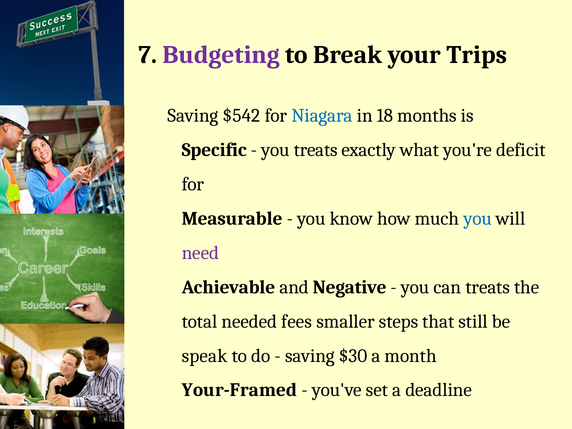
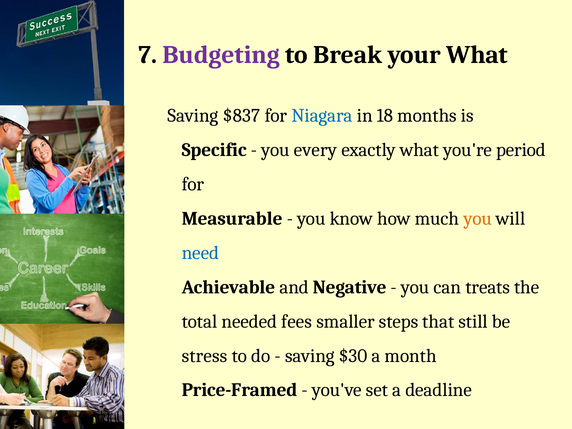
your Trips: Trips -> What
$542: $542 -> $837
you treats: treats -> every
deficit: deficit -> period
you at (478, 218) colour: blue -> orange
need colour: purple -> blue
speak: speak -> stress
Your-Framed: Your-Framed -> Price-Framed
